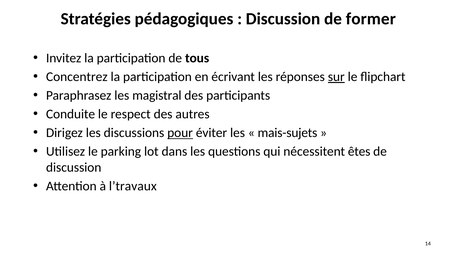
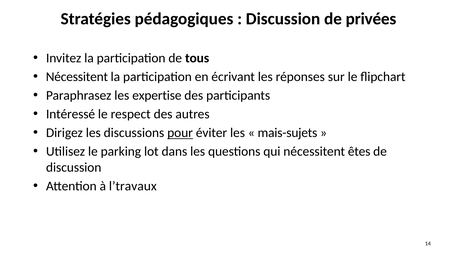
former: former -> privées
Concentrez at (77, 77): Concentrez -> Nécessitent
sur underline: present -> none
magistral: magistral -> expertise
Conduite: Conduite -> Intéressé
